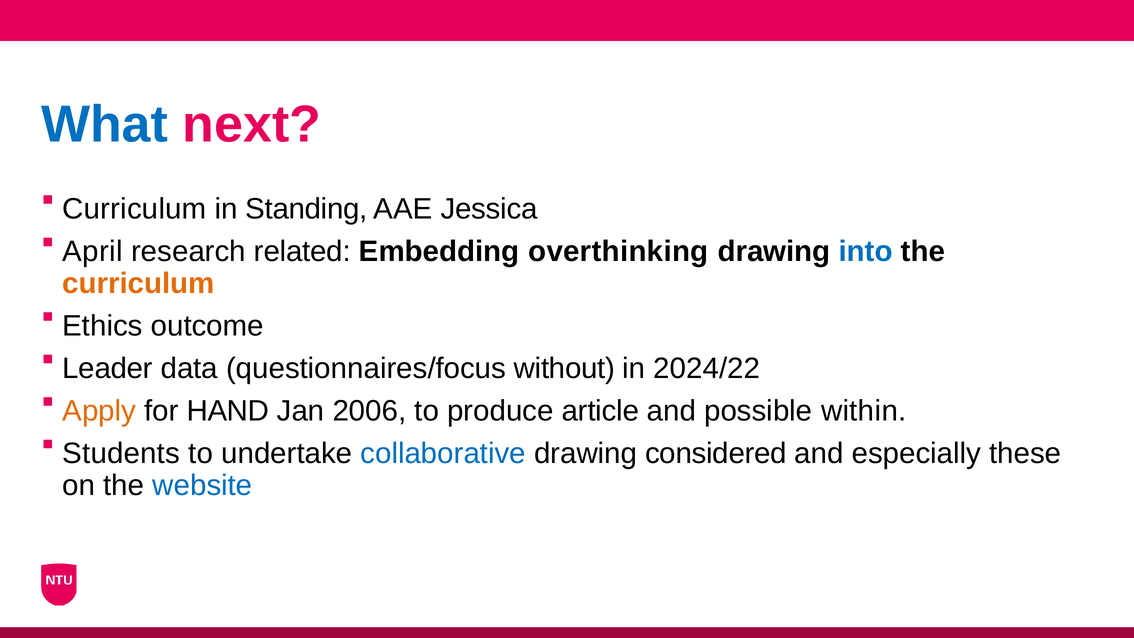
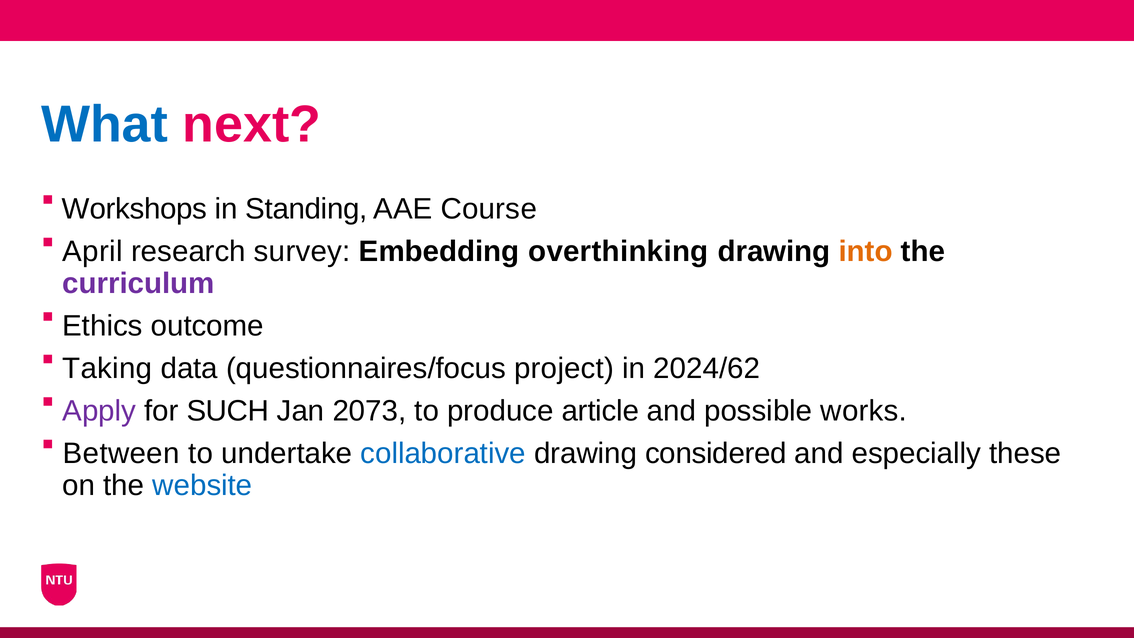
Curriculum at (134, 209): Curriculum -> Workshops
Jessica: Jessica -> Course
related: related -> survey
into colour: blue -> orange
curriculum at (139, 283) colour: orange -> purple
Leader: Leader -> Taking
without: without -> project
2024/22: 2024/22 -> 2024/62
Apply colour: orange -> purple
HAND: HAND -> SUCH
2006: 2006 -> 2073
within: within -> works
Students: Students -> Between
